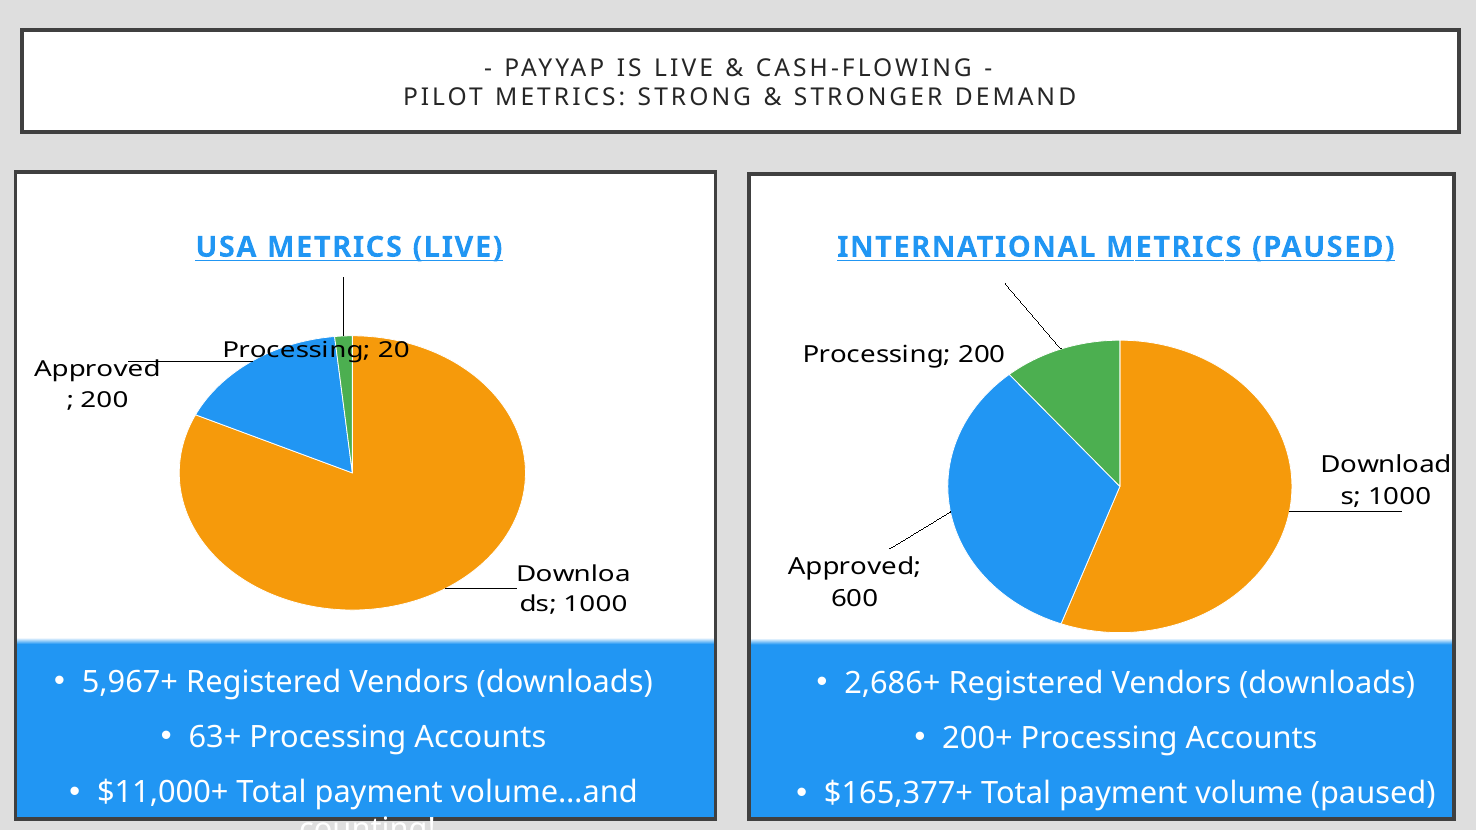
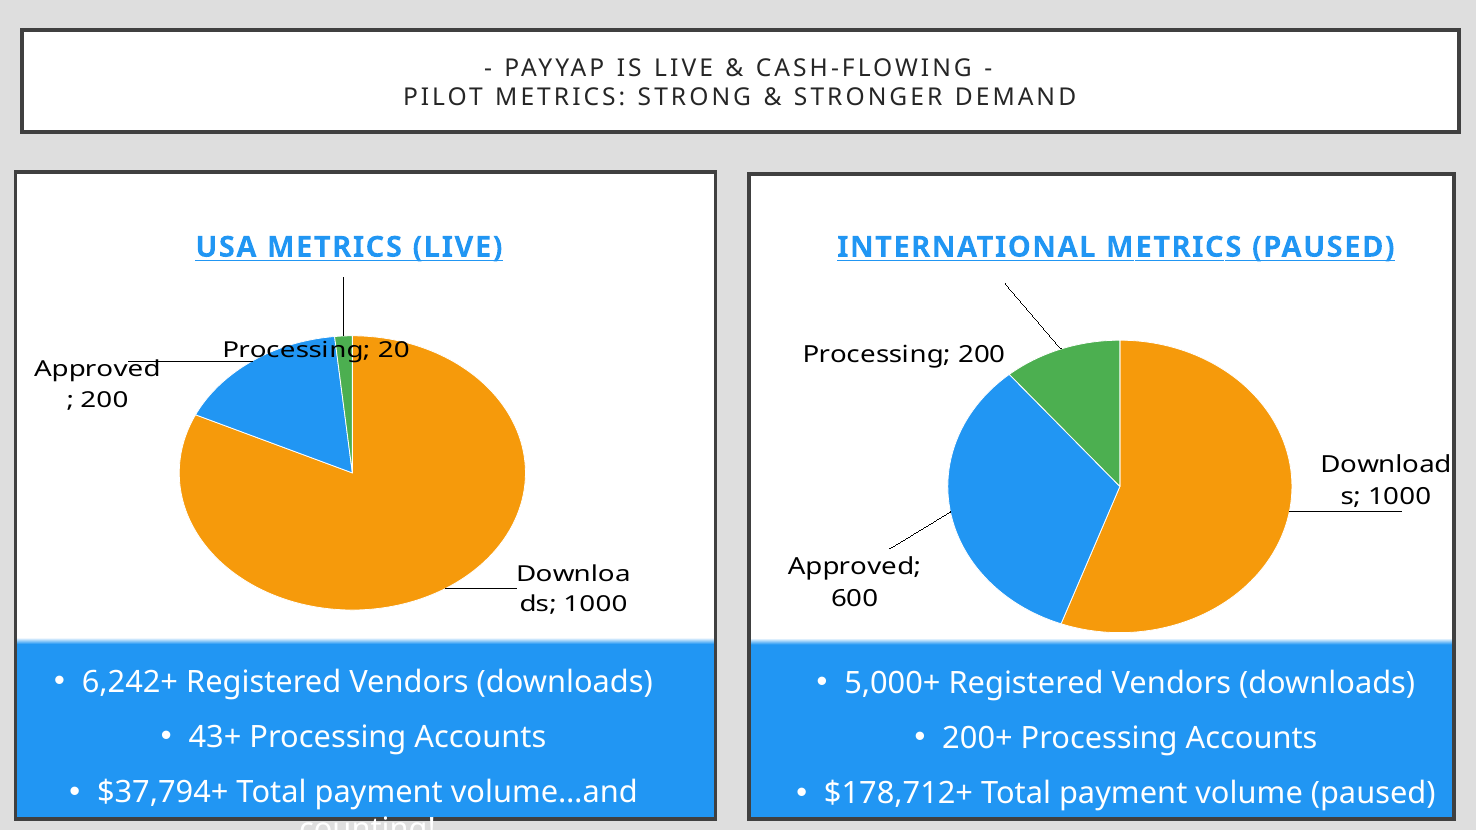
5,967+: 5,967+ -> 6,242+
2,686+: 2,686+ -> 5,000+
63+: 63+ -> 43+
$11,000+: $11,000+ -> $37,794+
$165,377+: $165,377+ -> $178,712+
